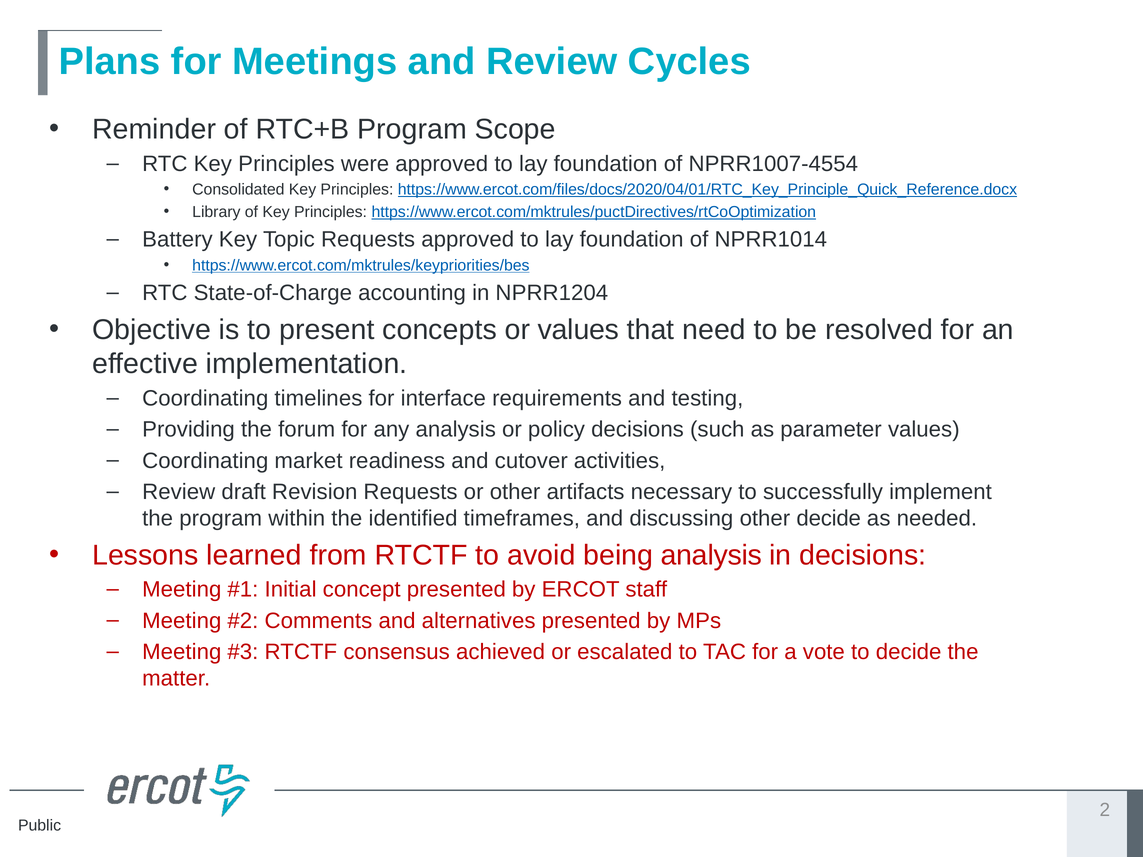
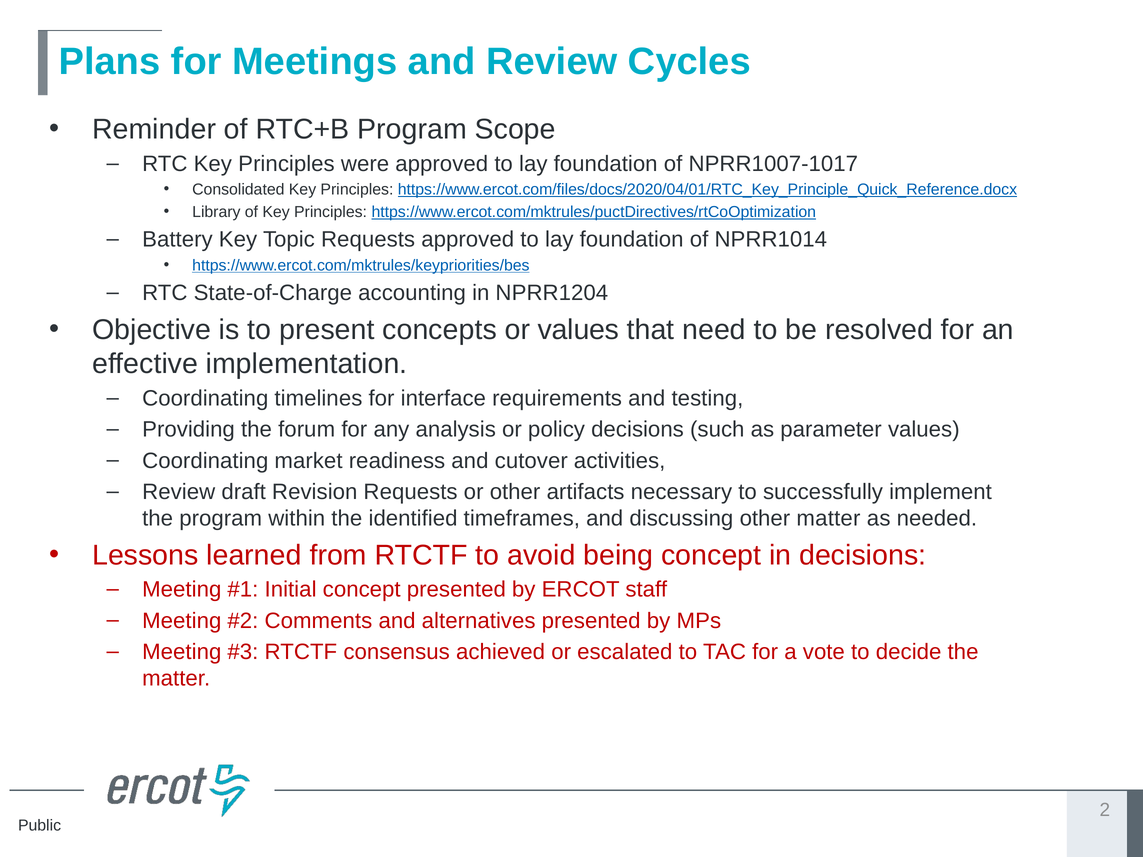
NPRR1007-4554: NPRR1007-4554 -> NPRR1007-1017
other decide: decide -> matter
being analysis: analysis -> concept
